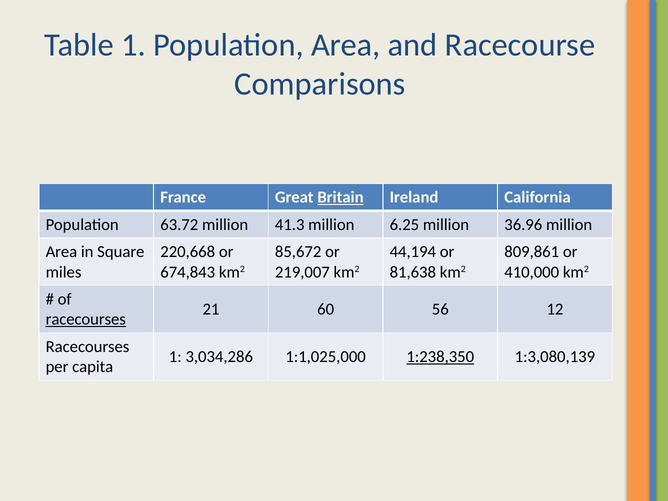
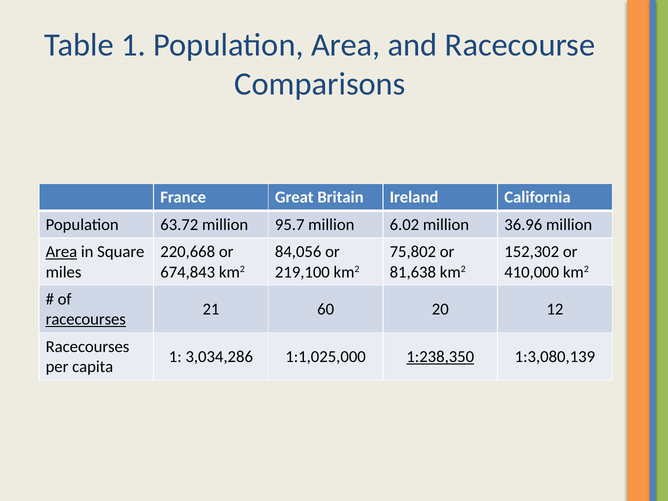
Britain underline: present -> none
41.3: 41.3 -> 95.7
6.25: 6.25 -> 6.02
Area at (61, 252) underline: none -> present
85,672: 85,672 -> 84,056
44,194: 44,194 -> 75,802
809,861: 809,861 -> 152,302
219,007: 219,007 -> 219,100
56: 56 -> 20
